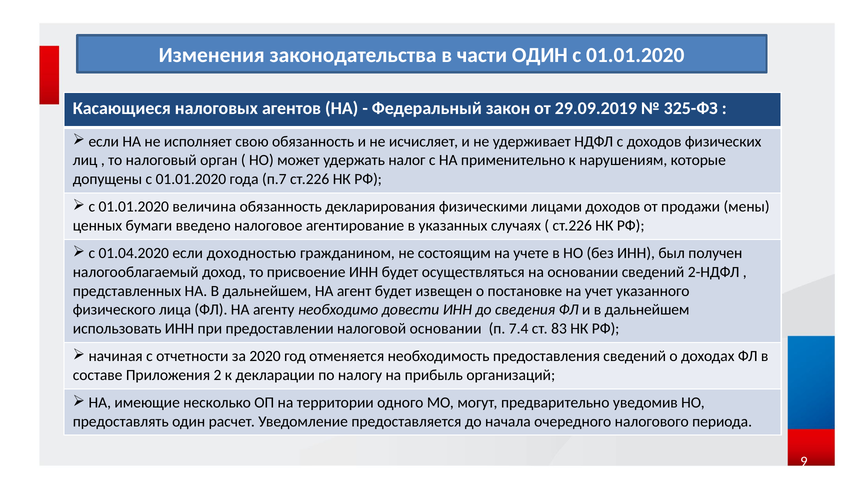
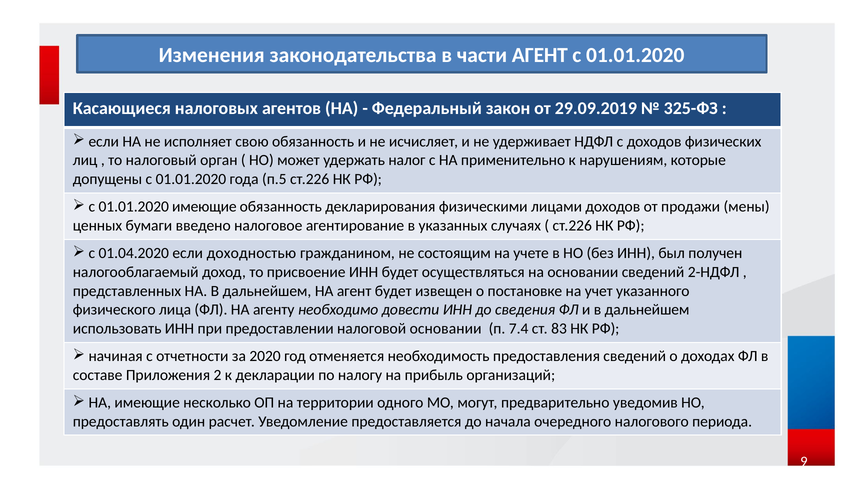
части ОДИН: ОДИН -> АГЕНТ
п.7: п.7 -> п.5
01.01.2020 величина: величина -> имеющие
